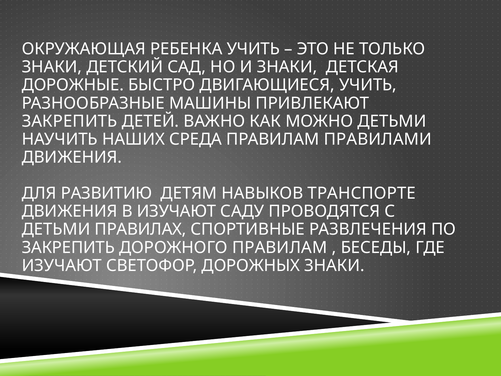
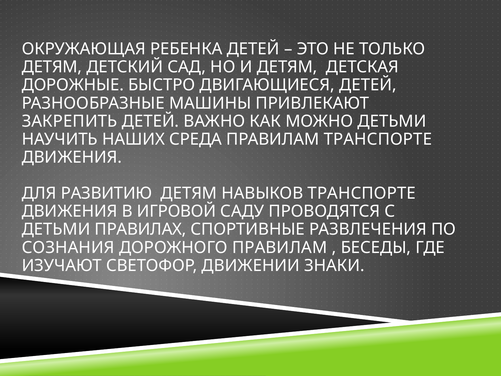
РЕБЕНКА УЧИТЬ: УЧИТЬ -> ДЕТЕЙ
ЗНАКИ at (52, 67): ЗНАКИ -> ДЕТЯМ
И ЗНАКИ: ЗНАКИ -> ДЕТЯМ
ДВИГАЮЩИЕСЯ УЧИТЬ: УЧИТЬ -> ДЕТЕЙ
ПРАВИЛАМ ПРАВИЛАМИ: ПРАВИЛАМИ -> ТРАНСПОРТЕ
В ИЗУЧАЮТ: ИЗУЧАЮТ -> ИГРОВОЙ
ЗАКРЕПИТЬ at (68, 247): ЗАКРЕПИТЬ -> СОЗНАНИЯ
ДОРОЖНЫХ: ДОРОЖНЫХ -> ДВИЖЕНИИ
